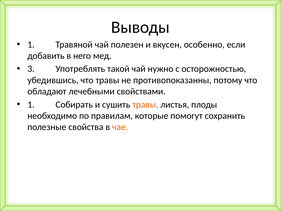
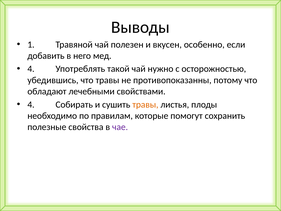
3 at (31, 69): 3 -> 4
1 at (31, 104): 1 -> 4
чае colour: orange -> purple
